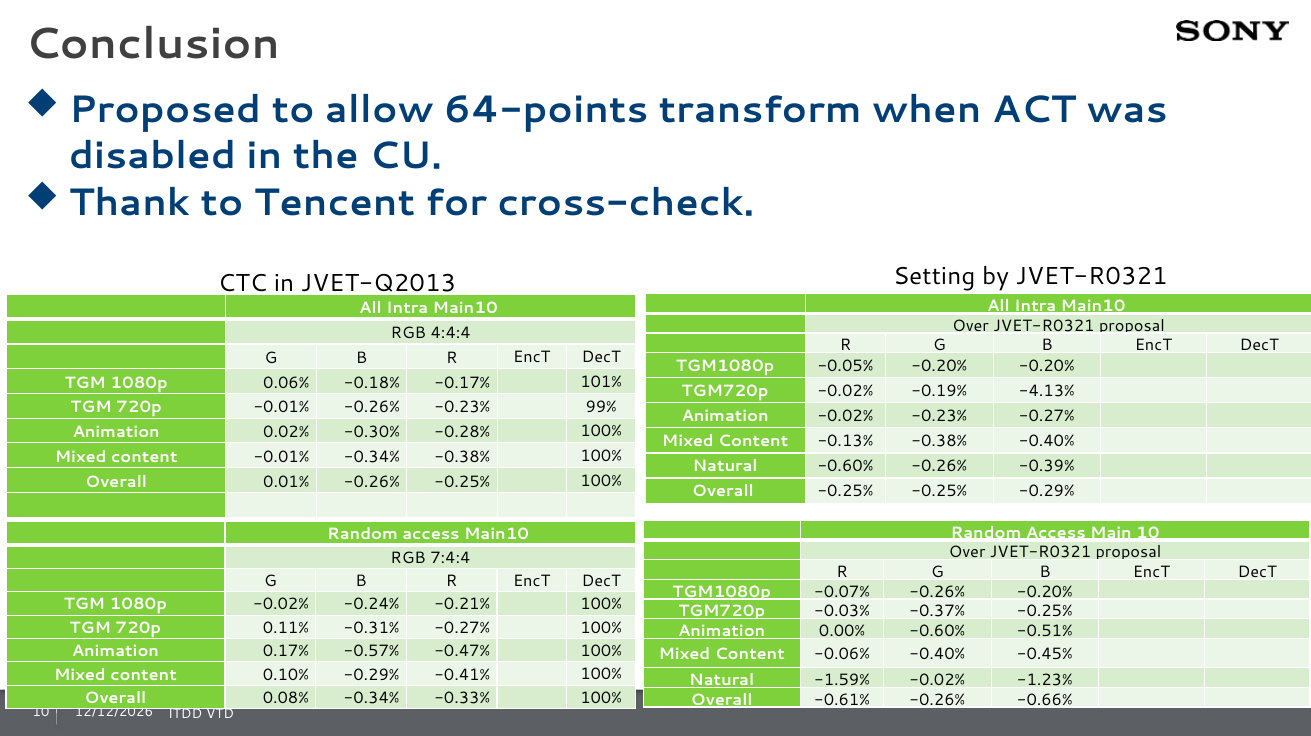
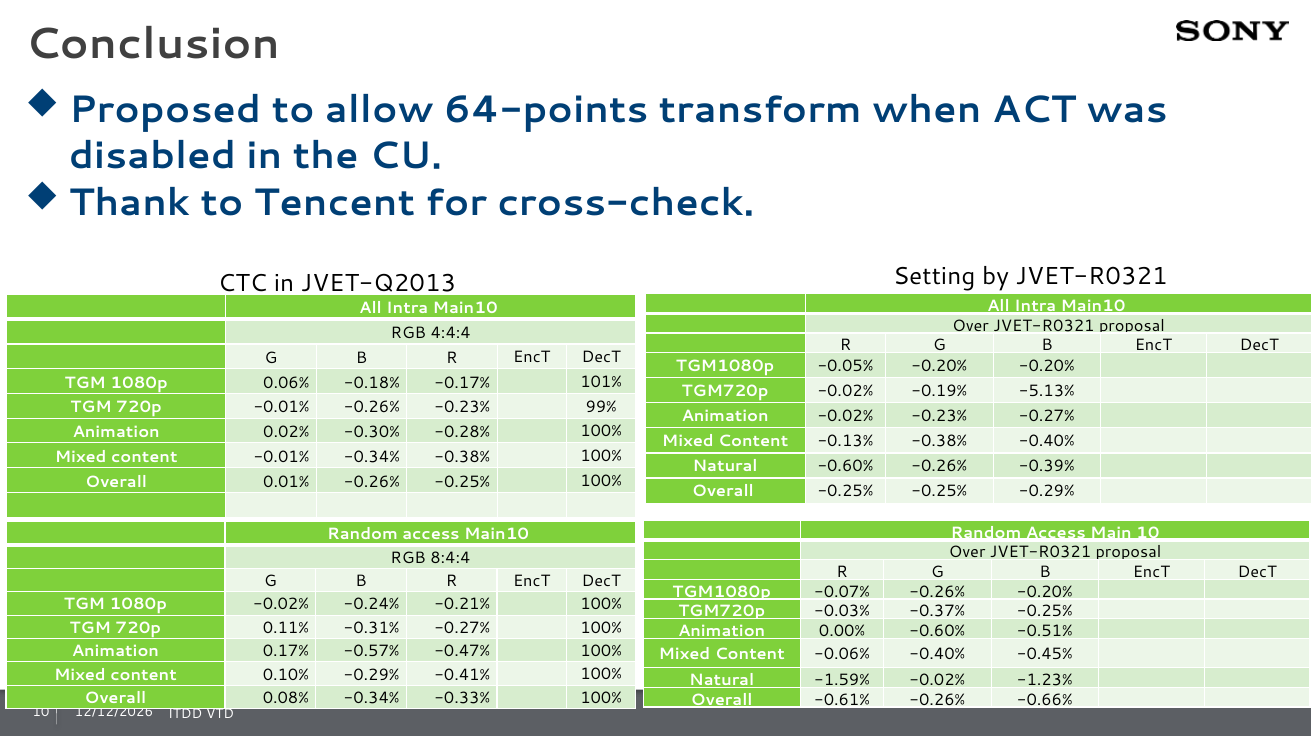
-4.13%: -4.13% -> -5.13%
7:4:4: 7:4:4 -> 8:4:4
